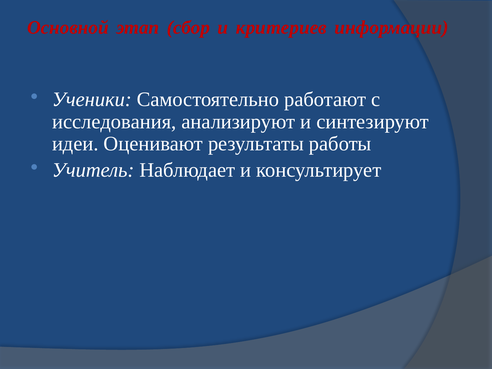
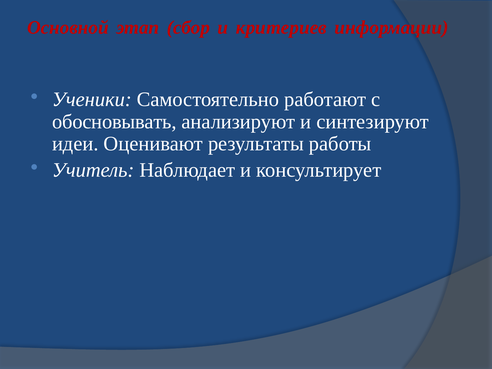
исследования: исследования -> обосновывать
